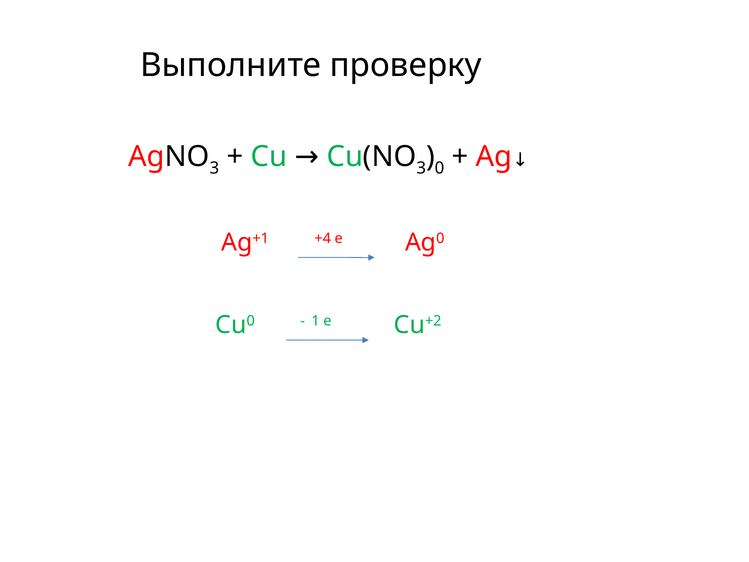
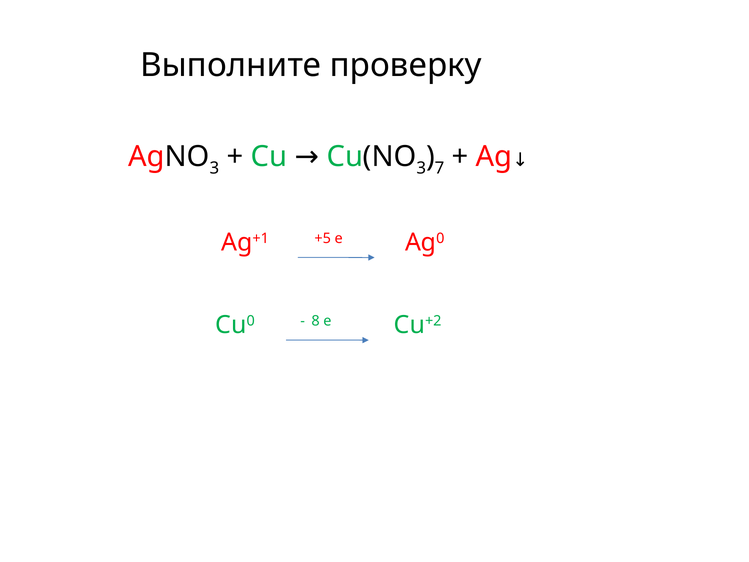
0: 0 -> 7
+4: +4 -> +5
1: 1 -> 8
